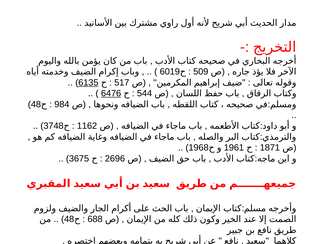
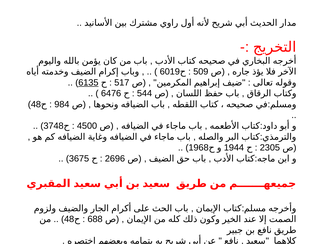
6476 underline: present -> none
1162: 1162 -> 4500
1961: 1961 -> 1944
1871: 1871 -> 2305
